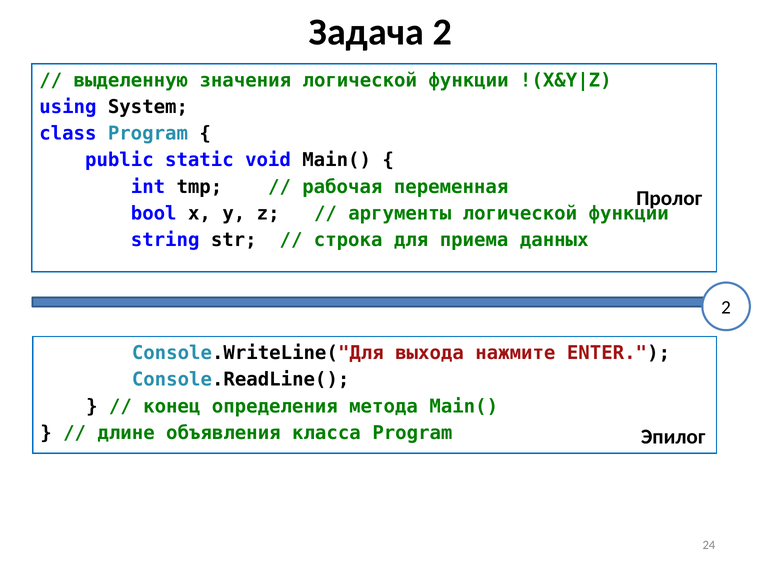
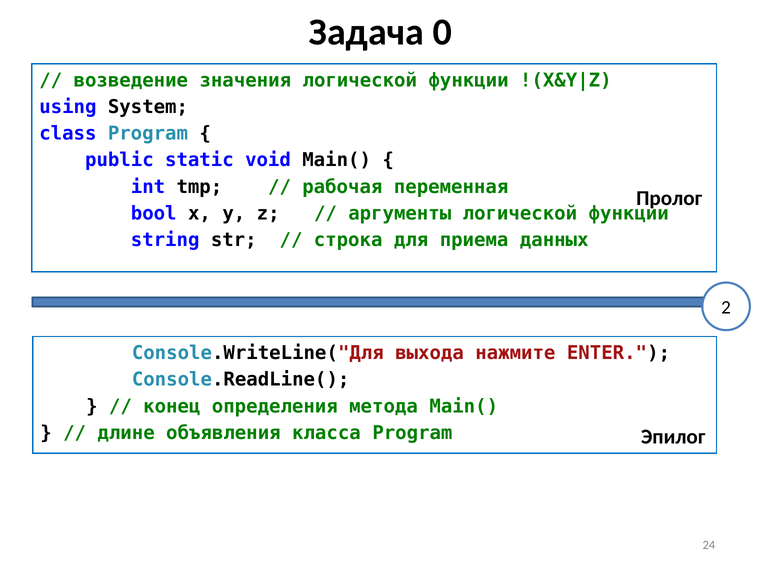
Задача 2: 2 -> 0
выделенную: выделенную -> возведение
